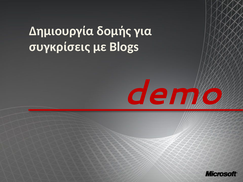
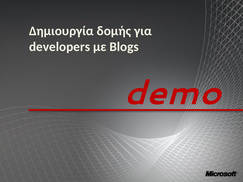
συγκρίσεις: συγκρίσεις -> developers
